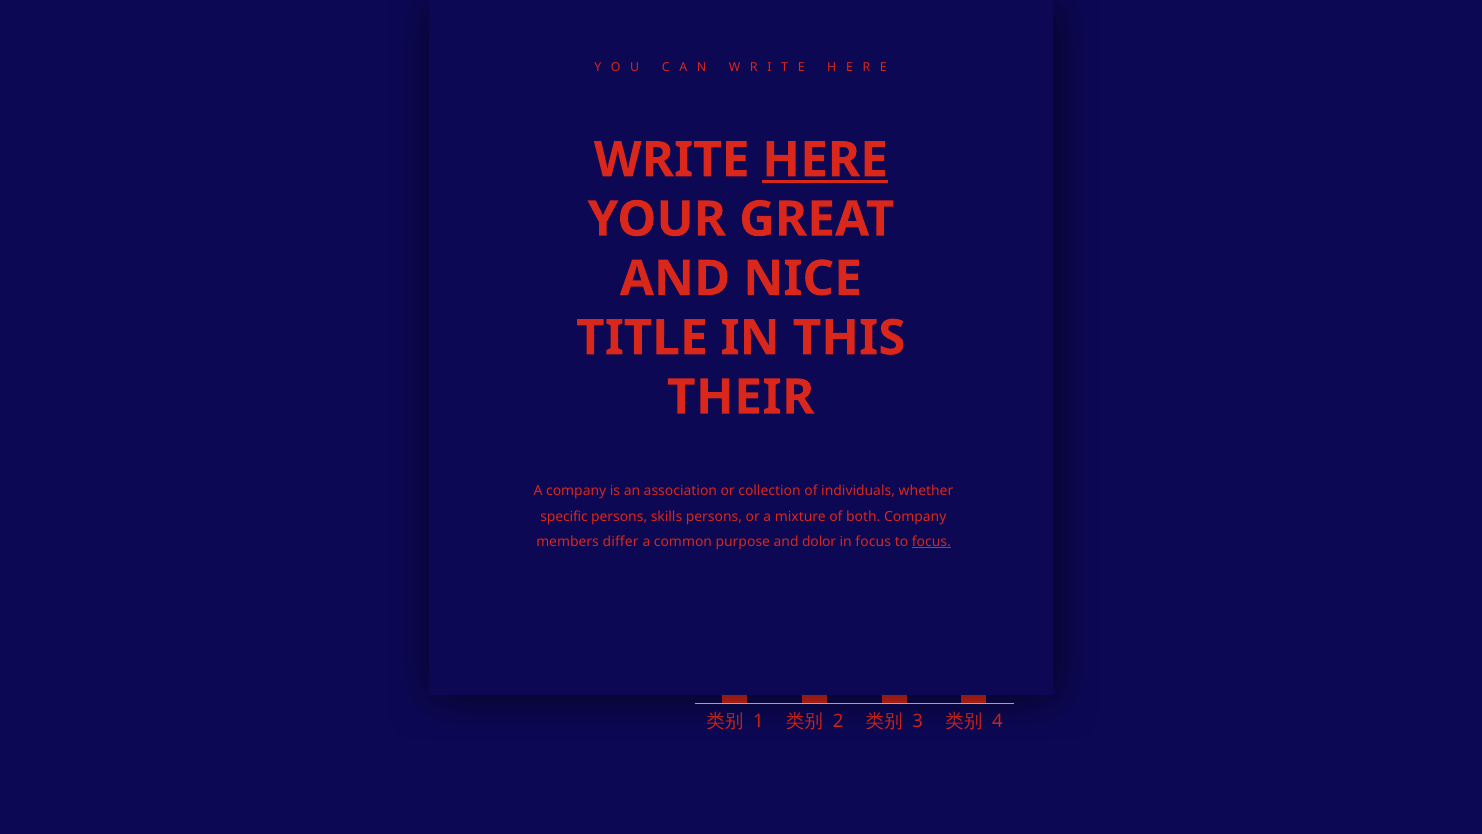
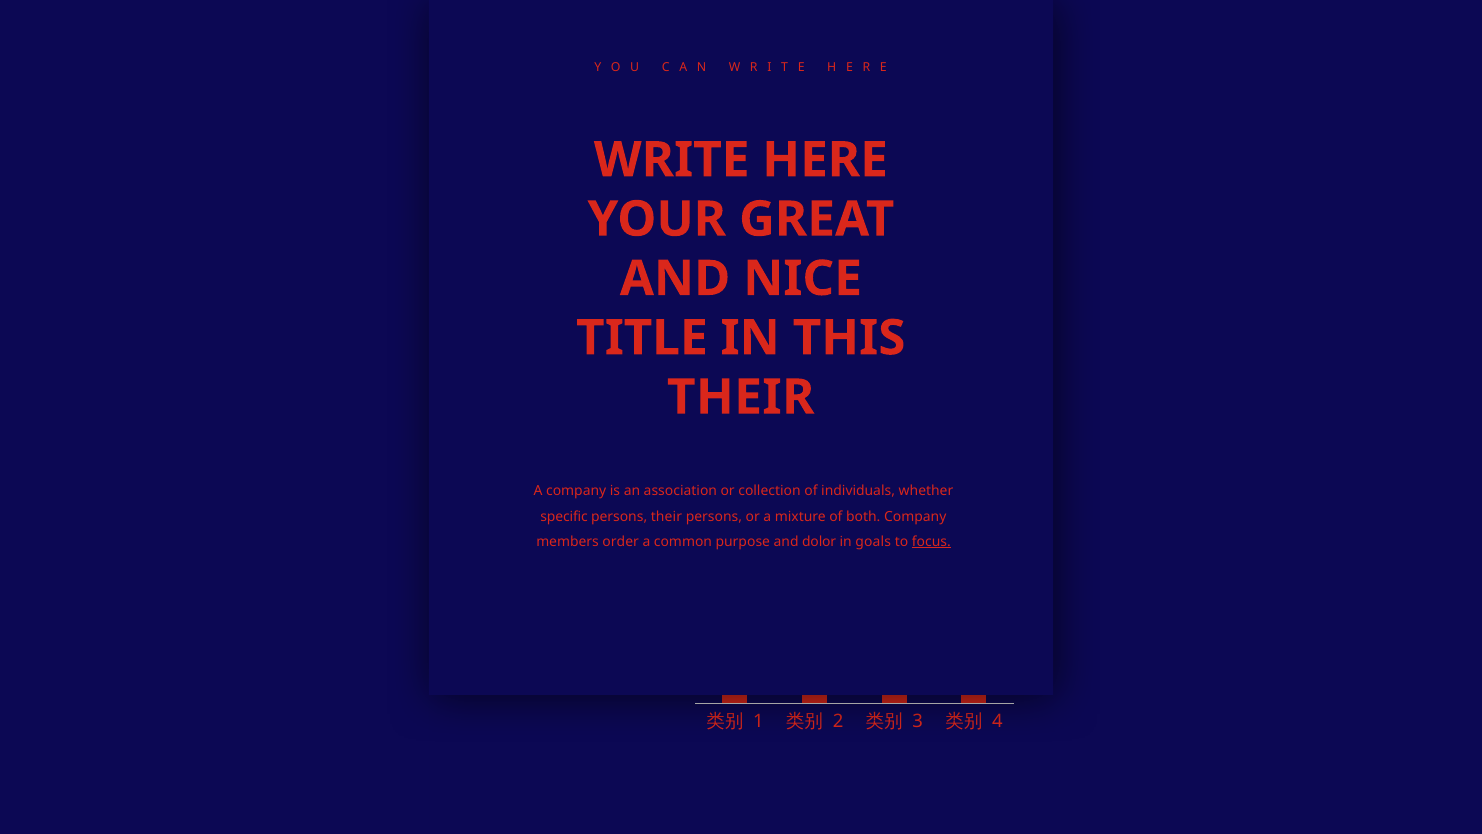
HERE underline: present -> none
persons skills: skills -> their
differ: differ -> order
in focus: focus -> goals
